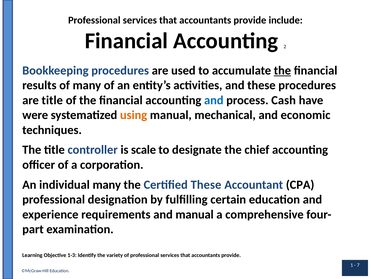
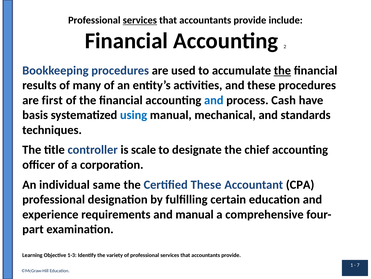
services at (140, 20) underline: none -> present
are title: title -> first
were: were -> basis
using colour: orange -> blue
economic: economic -> standards
individual many: many -> same
